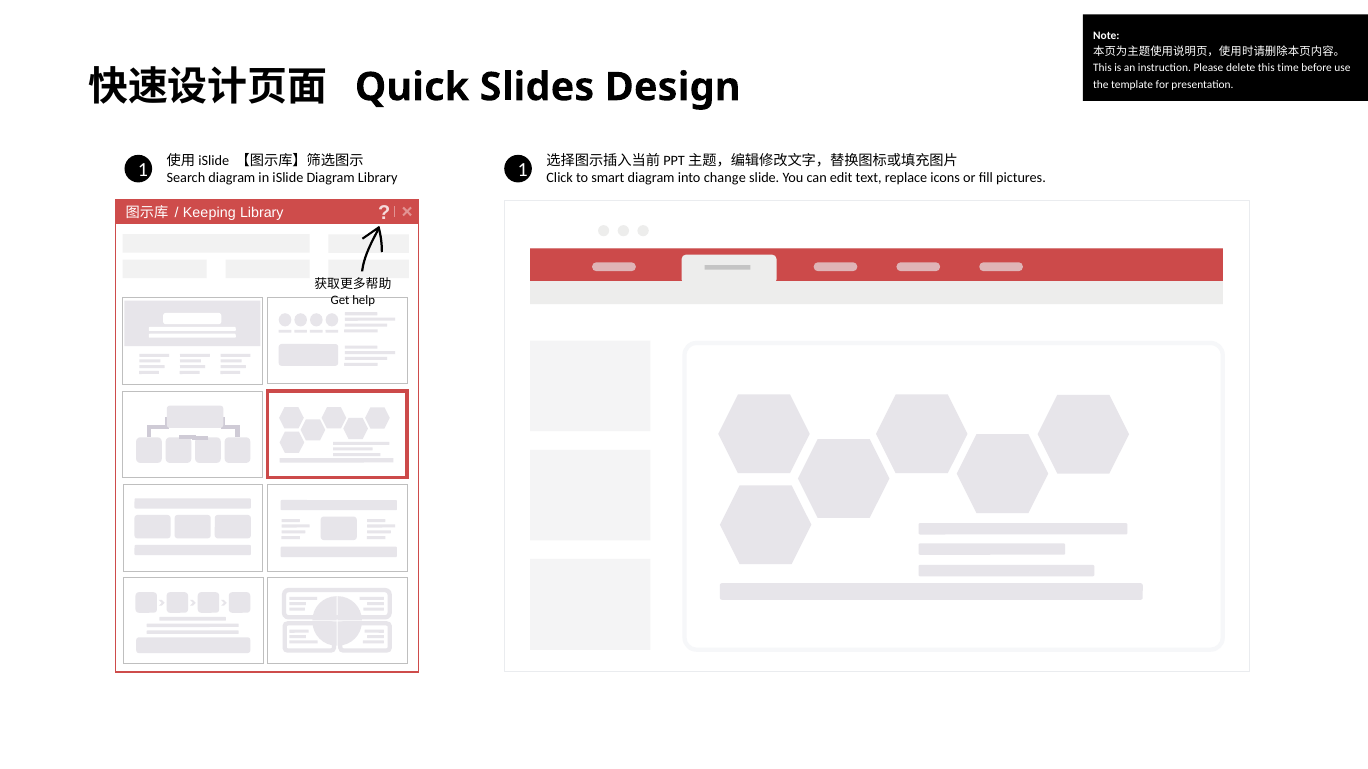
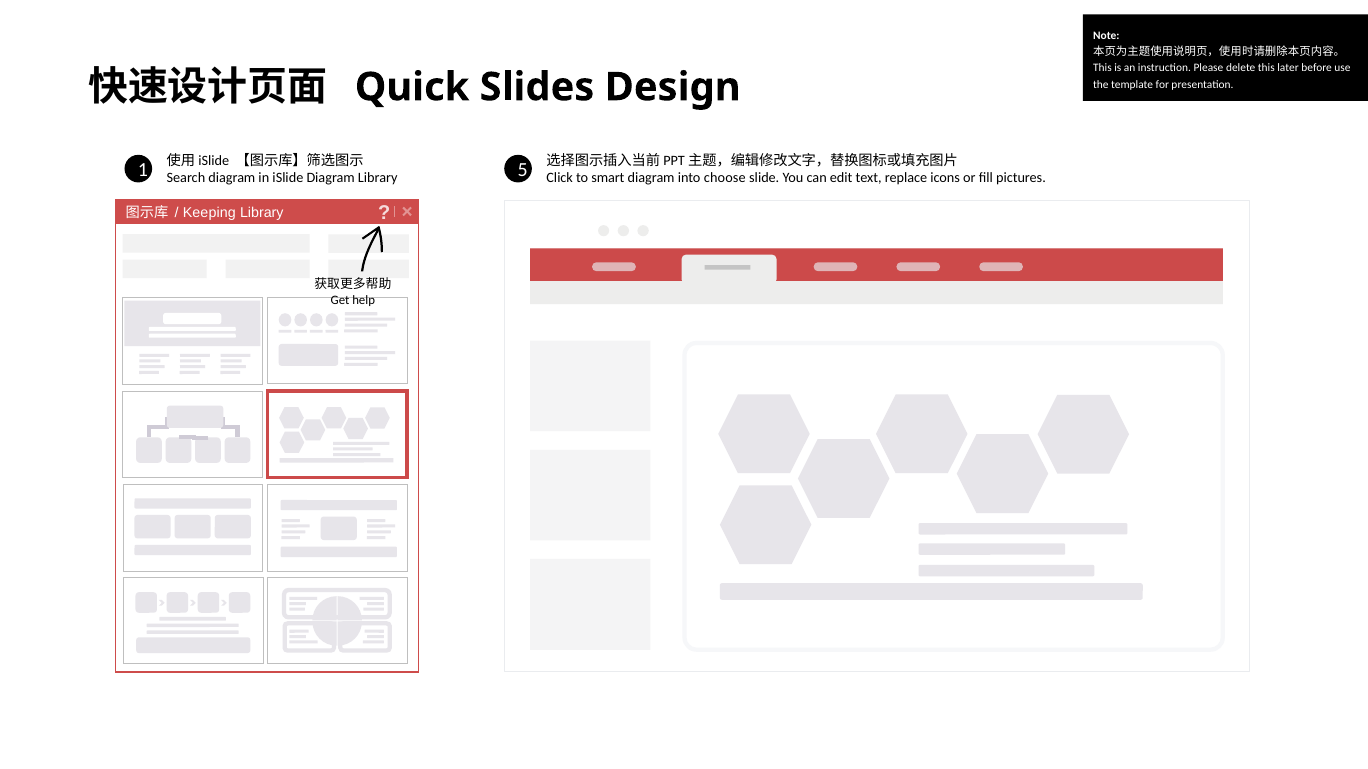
time: time -> later
1 1: 1 -> 5
change: change -> choose
